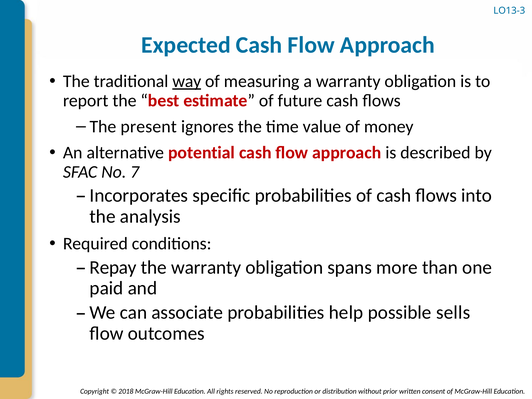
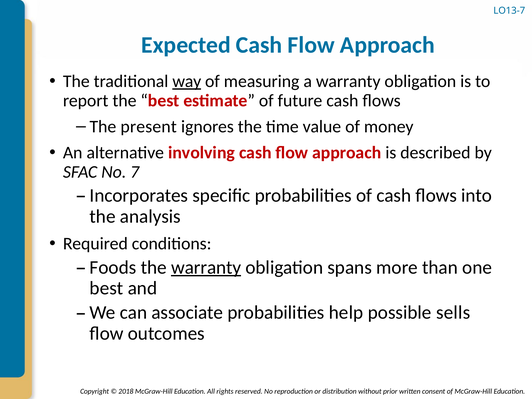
LO13-3: LO13-3 -> LO13-7
potential: potential -> involving
Repay: Repay -> Foods
warranty at (206, 267) underline: none -> present
paid at (106, 288): paid -> best
